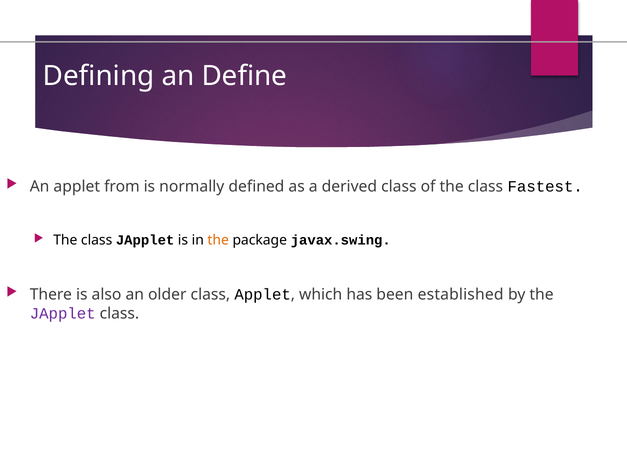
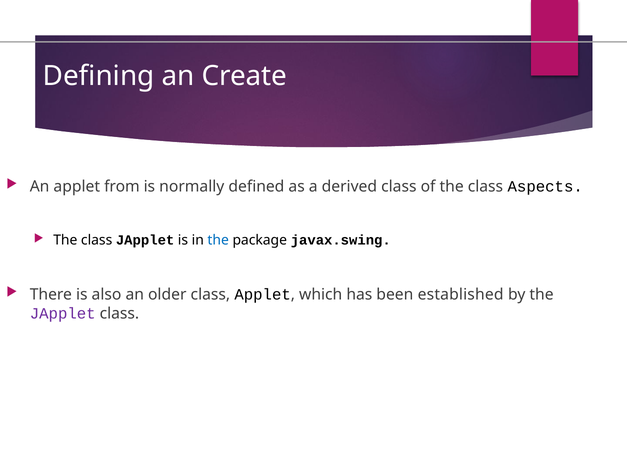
Define: Define -> Create
Fastest: Fastest -> Aspects
the at (218, 240) colour: orange -> blue
